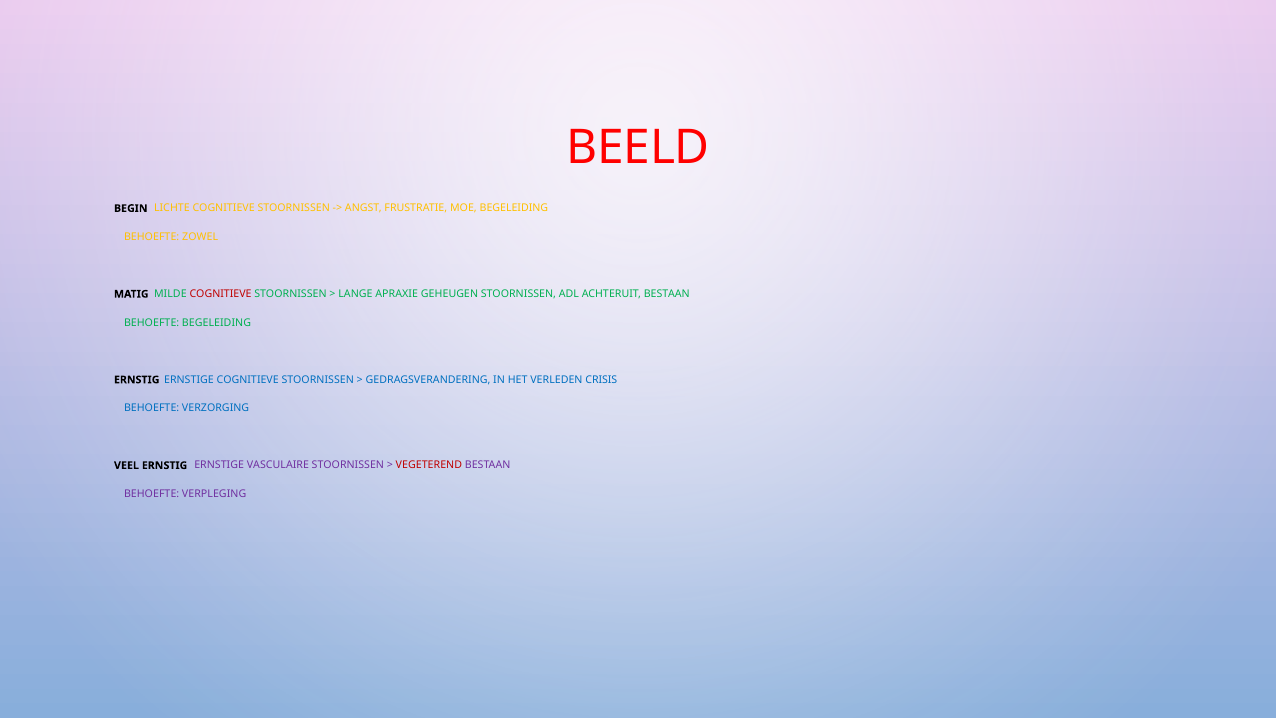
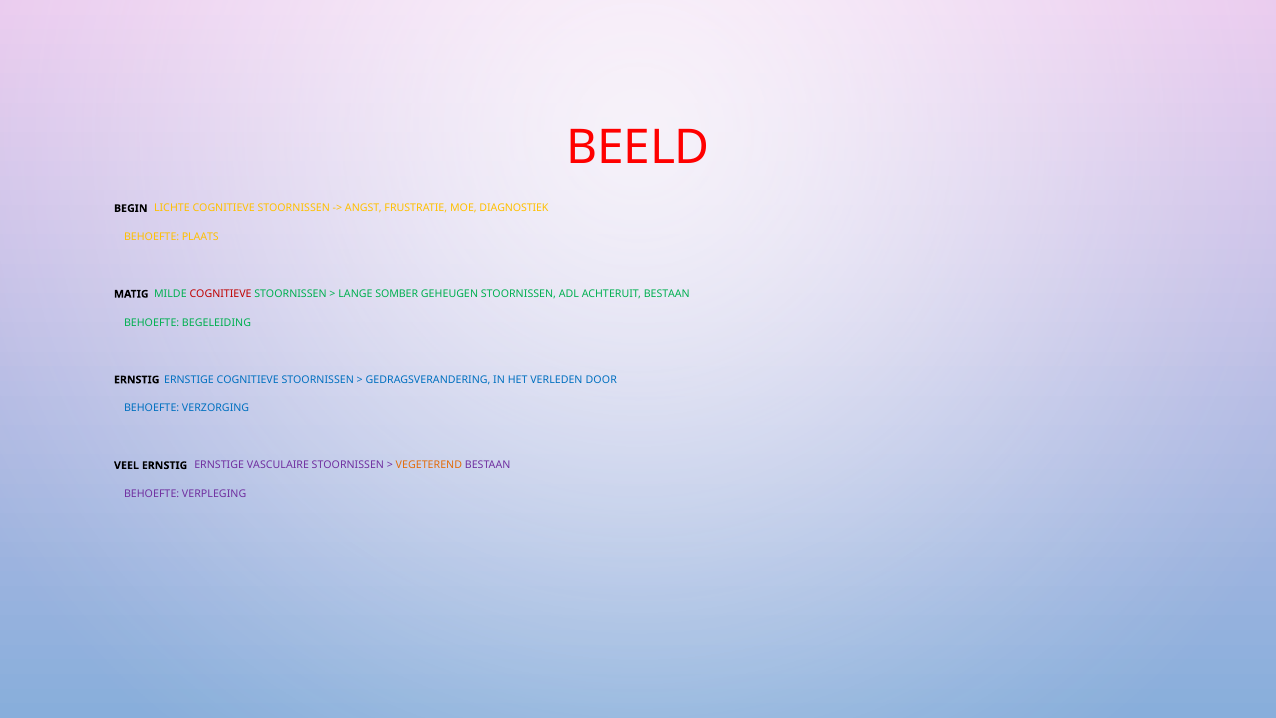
MOE BEGELEIDING: BEGELEIDING -> DIAGNOSTIEK
ZOWEL: ZOWEL -> PLAATS
APRAXIE: APRAXIE -> SOMBER
CRISIS: CRISIS -> DOOR
VEGETEREND colour: red -> orange
